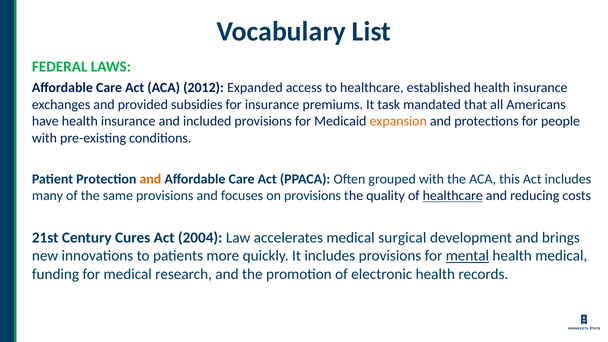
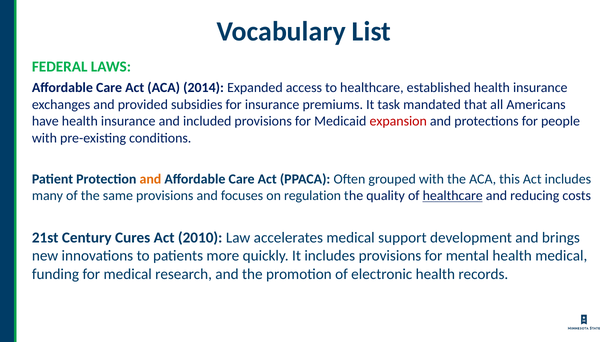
2012: 2012 -> 2014
expansion colour: orange -> red
on provisions: provisions -> regulation
2004: 2004 -> 2010
surgical: surgical -> support
mental underline: present -> none
